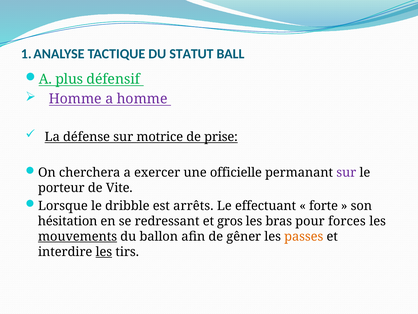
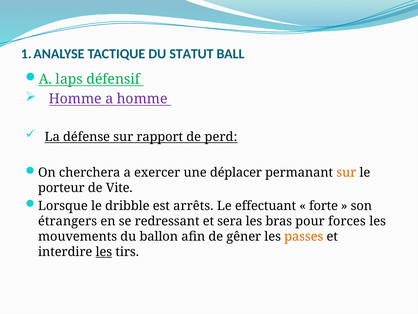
plus: plus -> laps
motrice: motrice -> rapport
prise: prise -> perd
officielle: officielle -> déplacer
sur at (346, 172) colour: purple -> orange
hésitation: hésitation -> étrangers
gros: gros -> sera
mouvements underline: present -> none
